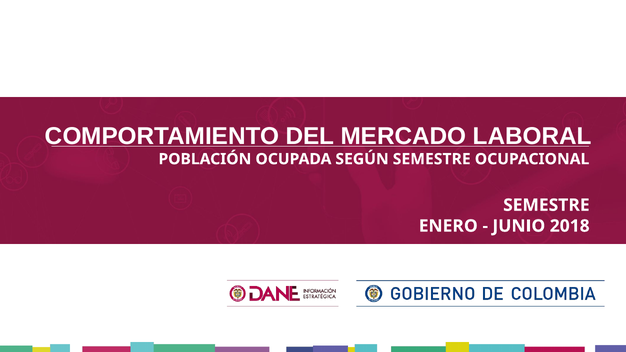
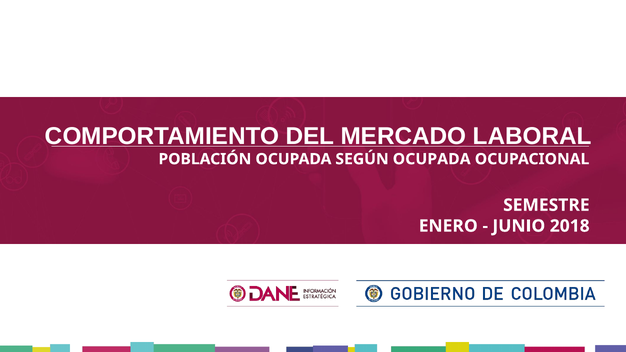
SEGÚN SEMESTRE: SEMESTRE -> OCUPADA
